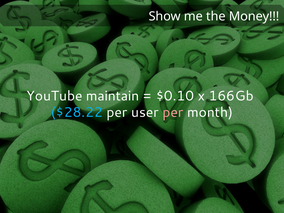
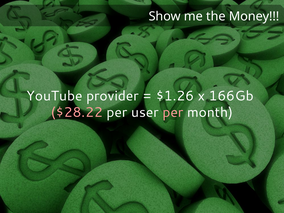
maintain: maintain -> provider
$0.10: $0.10 -> $1.26
$28.22 colour: light blue -> pink
